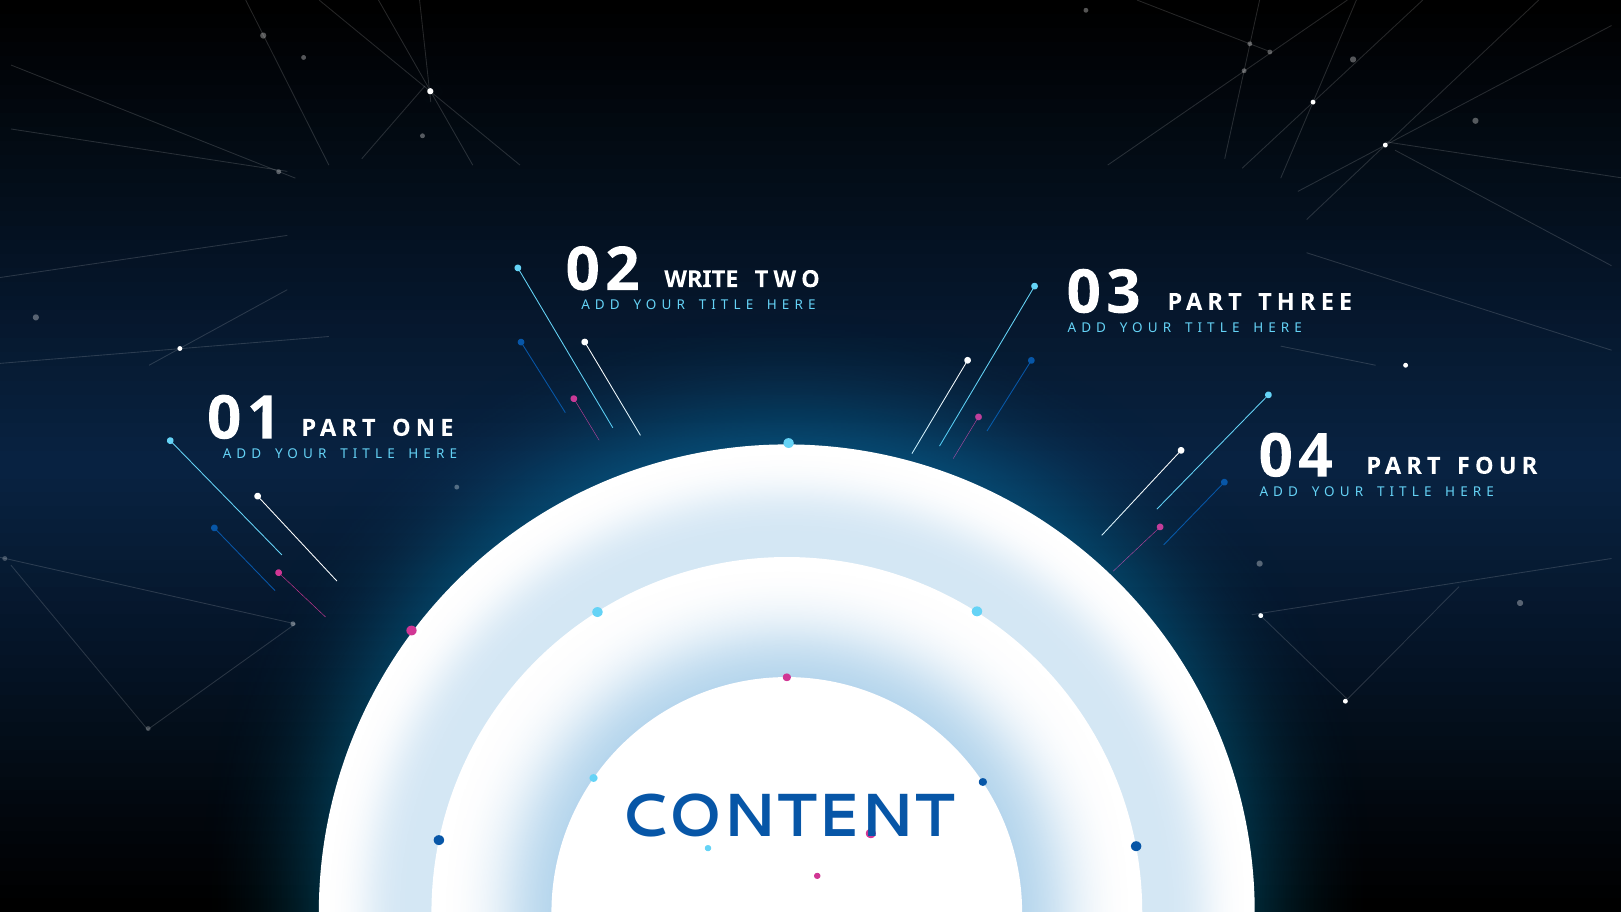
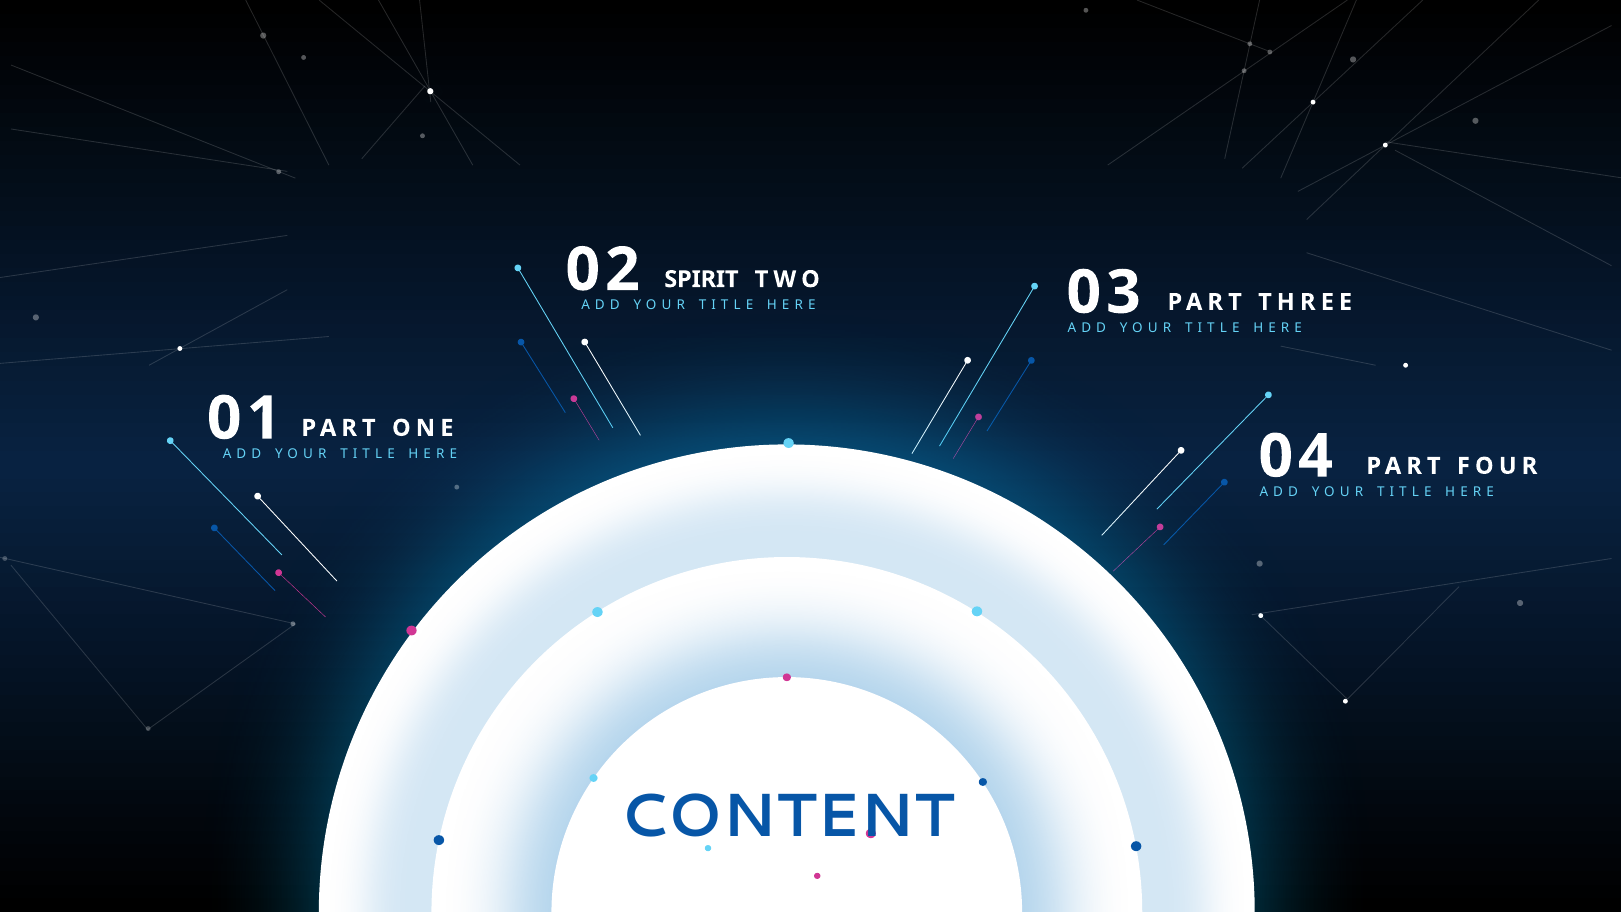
WRITE: WRITE -> SPIRIT
